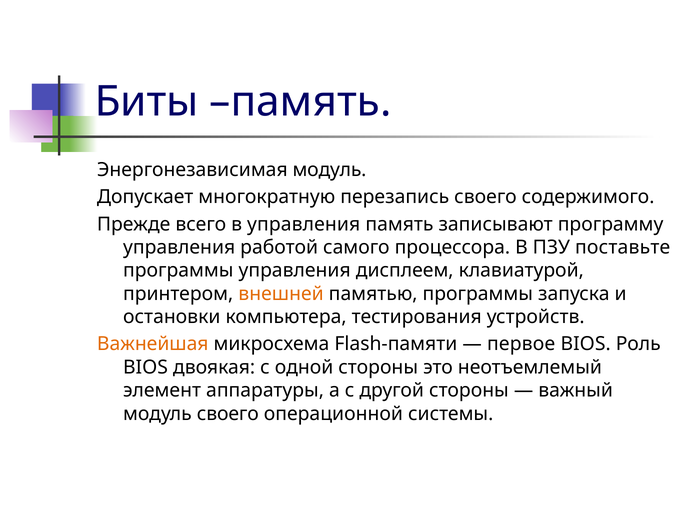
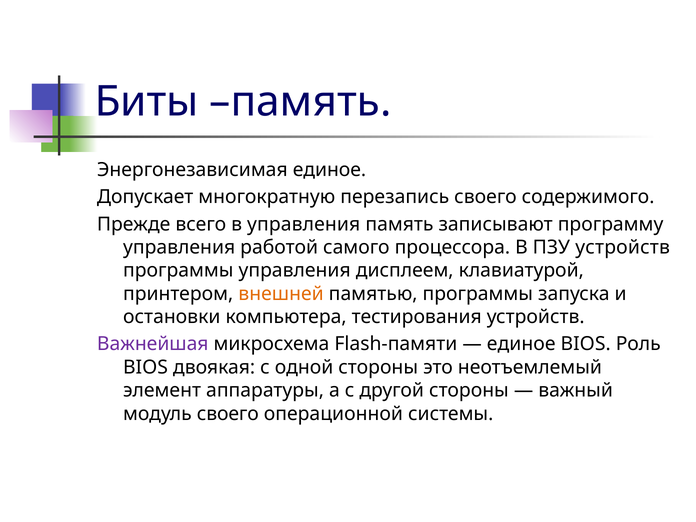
Энергонезависимая модуль: модуль -> единое
ПЗУ поставьте: поставьте -> устройств
Важнейшая colour: orange -> purple
первое at (521, 344): первое -> единое
